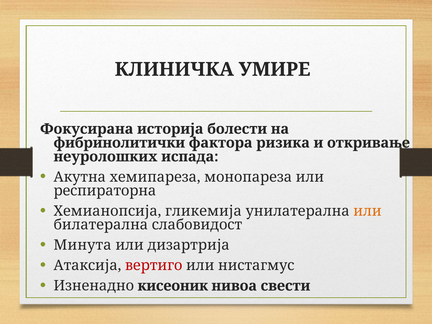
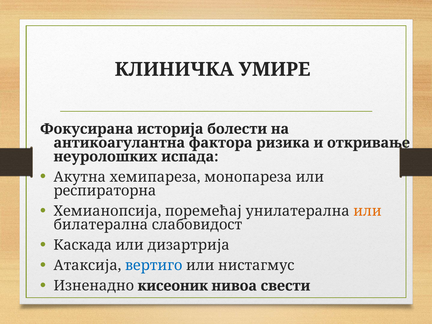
фибринолитички: фибринолитички -> антикоагулантна
гликемија: гликемија -> поремећај
Минута: Минута -> Каскада
вертиго colour: red -> blue
